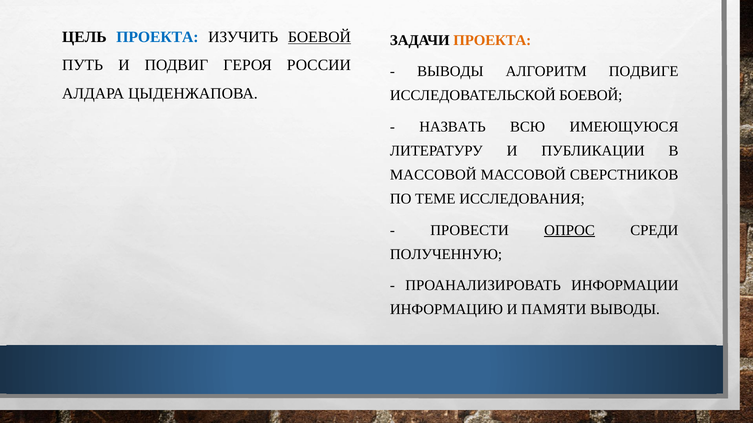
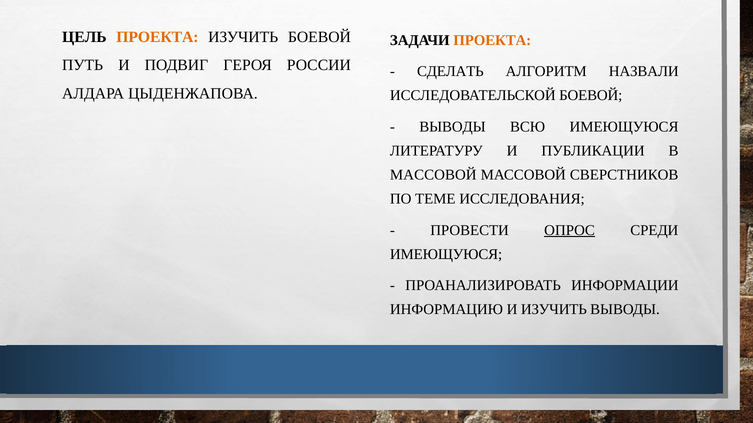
ПРОЕКТА at (157, 37) colour: blue -> orange
БОЕВОЙ at (319, 37) underline: present -> none
ВЫВОДЫ at (450, 72): ВЫВОДЫ -> СДЕЛАТЬ
ПОДВИГЕ: ПОДВИГЕ -> НАЗВАЛИ
НАЗВАТЬ at (453, 127): НАЗВАТЬ -> ВЫВОДЫ
ПОЛУЧЕННУЮ at (446, 255): ПОЛУЧЕННУЮ -> ИМЕЮЩУЮСЯ
И ПАМЯТИ: ПАМЯТИ -> ИЗУЧИТЬ
